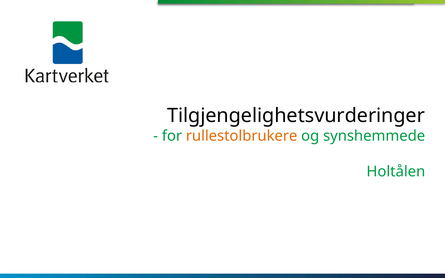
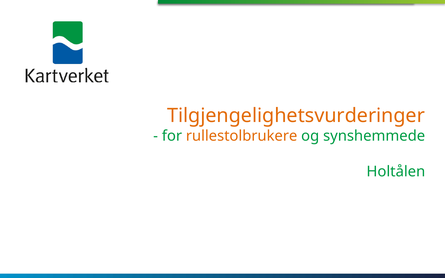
Tilgjengelighetsvurderinger colour: black -> orange
